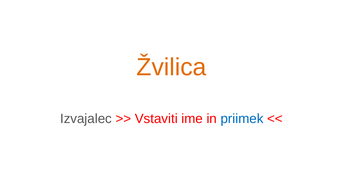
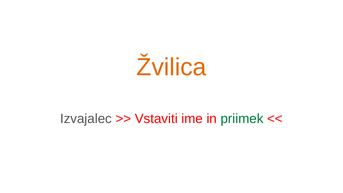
priimek colour: blue -> green
